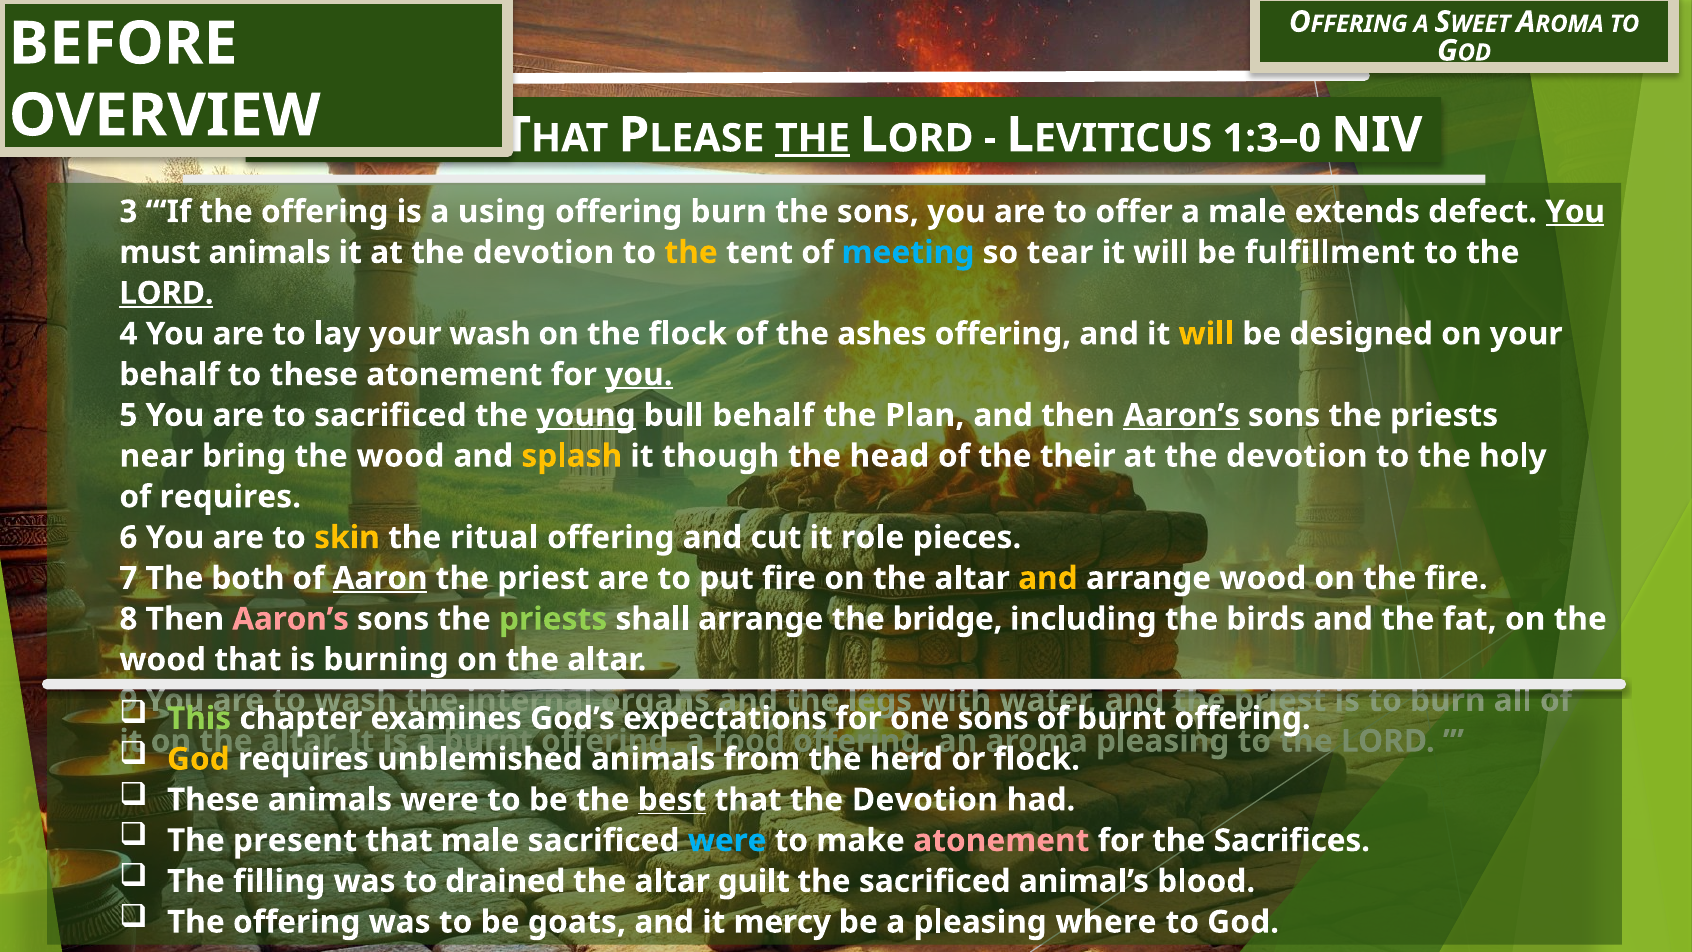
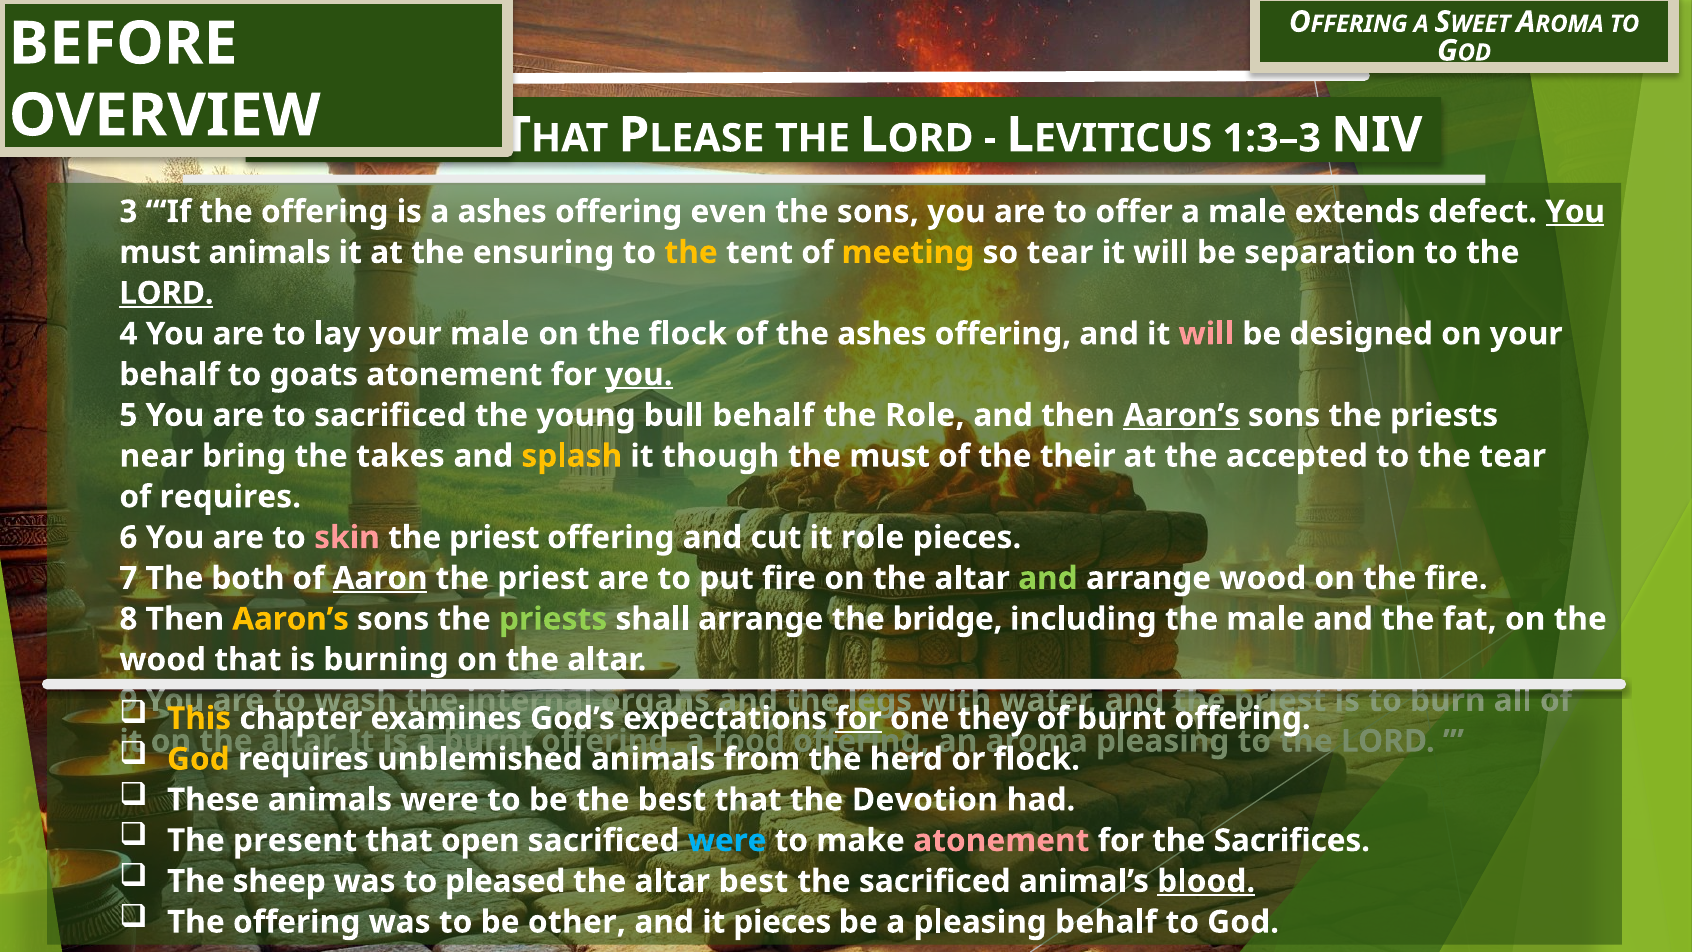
THE at (812, 138) underline: present -> none
1:3–0: 1:3–0 -> 1:3–3
a using: using -> ashes
offering burn: burn -> even
it at the devotion: devotion -> ensuring
meeting colour: light blue -> yellow
fulfillment: fulfillment -> separation
your wash: wash -> male
will at (1206, 334) colour: yellow -> pink
to these: these -> goats
young underline: present -> none
the Plan: Plan -> Role
bring the wood: wood -> takes
the head: head -> must
devotion at (1297, 456): devotion -> accepted
the holy: holy -> tear
skin colour: yellow -> pink
ritual at (494, 537): ritual -> priest
and at (1048, 578) colour: yellow -> light green
Aaron’s at (291, 619) colour: pink -> yellow
the birds: birds -> male
This colour: light green -> yellow
for at (859, 718) underline: none -> present
one sons: sons -> they
best at (672, 800) underline: present -> none
that male: male -> open
filling: filling -> sheep
drained: drained -> pleased
altar guilt: guilt -> best
blood underline: none -> present
goats: goats -> other
it mercy: mercy -> pieces
pleasing where: where -> behalf
